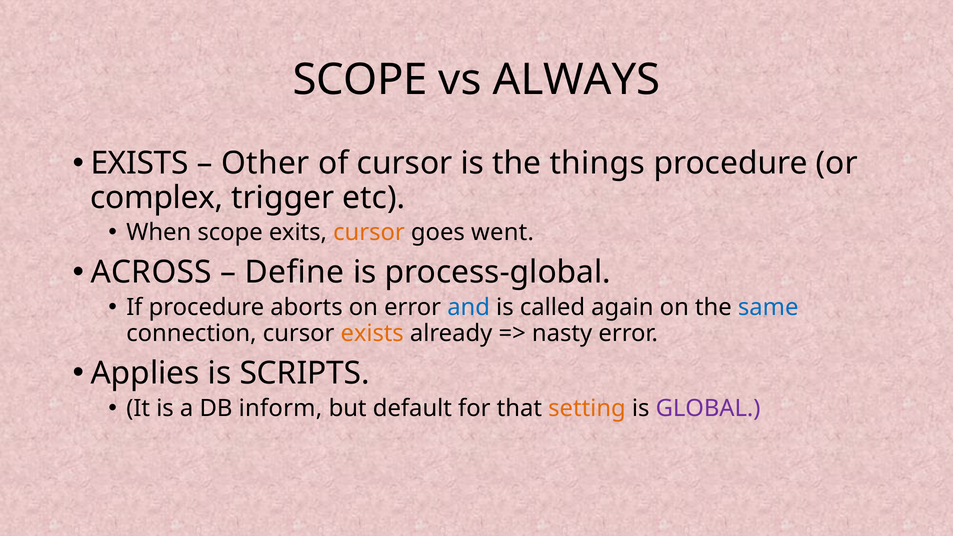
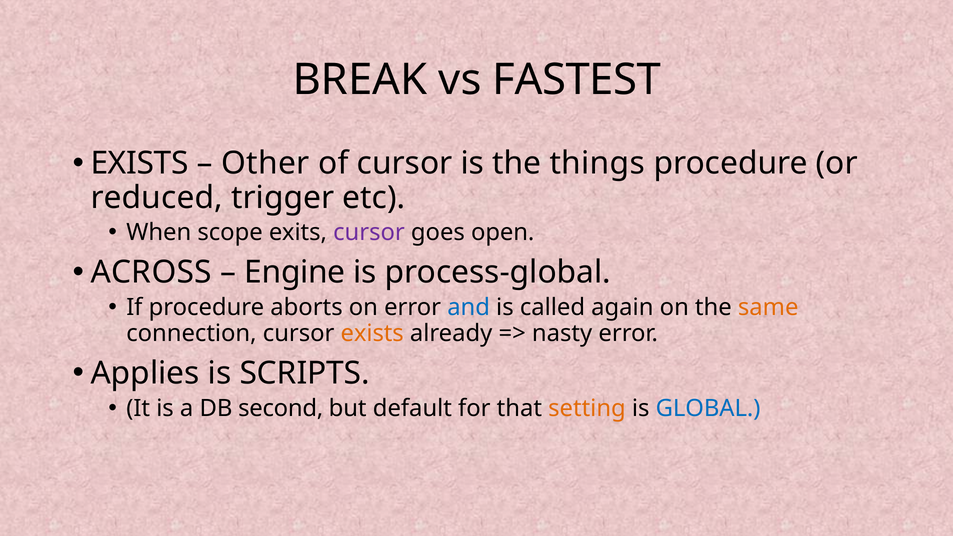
SCOPE at (360, 80): SCOPE -> BREAK
ALWAYS: ALWAYS -> FASTEST
complex: complex -> reduced
cursor at (369, 233) colour: orange -> purple
went: went -> open
Define: Define -> Engine
same colour: blue -> orange
inform: inform -> second
GLOBAL colour: purple -> blue
